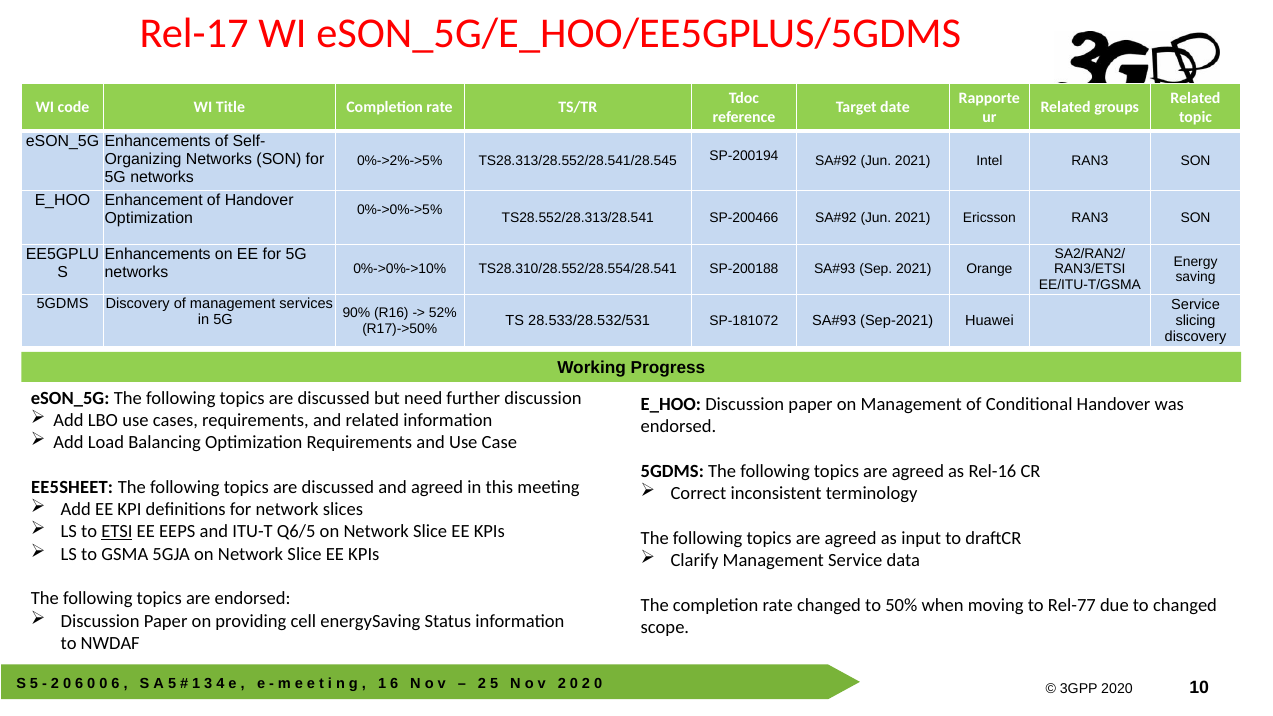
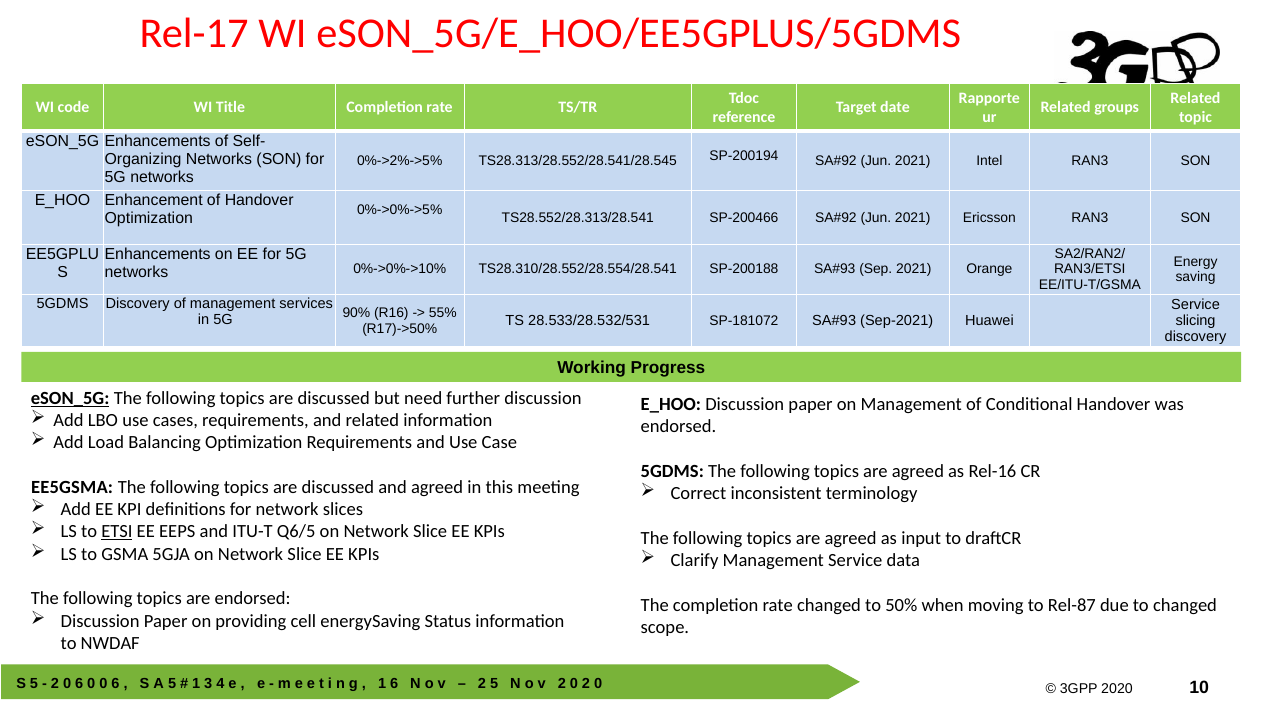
52%: 52% -> 55%
eSON_5G at (70, 398) underline: none -> present
EE5SHEET: EE5SHEET -> EE5GSMA
Rel-77: Rel-77 -> Rel-87
